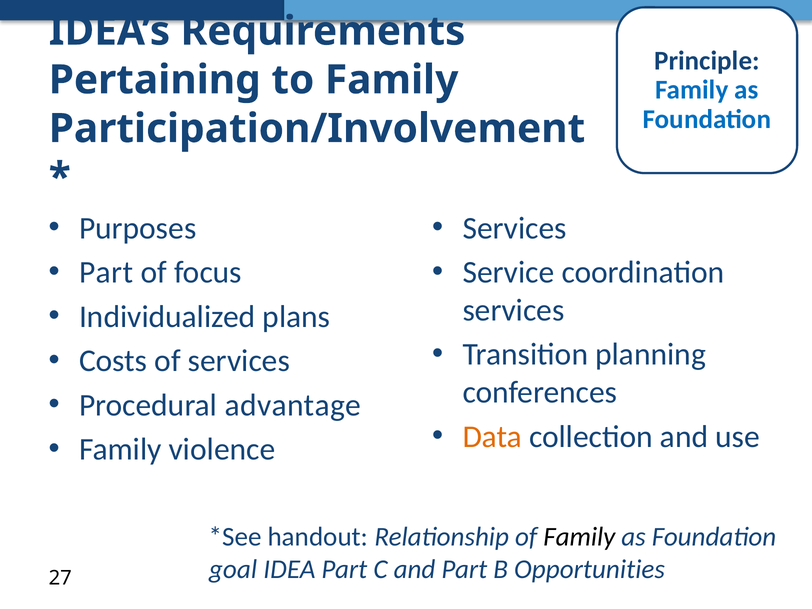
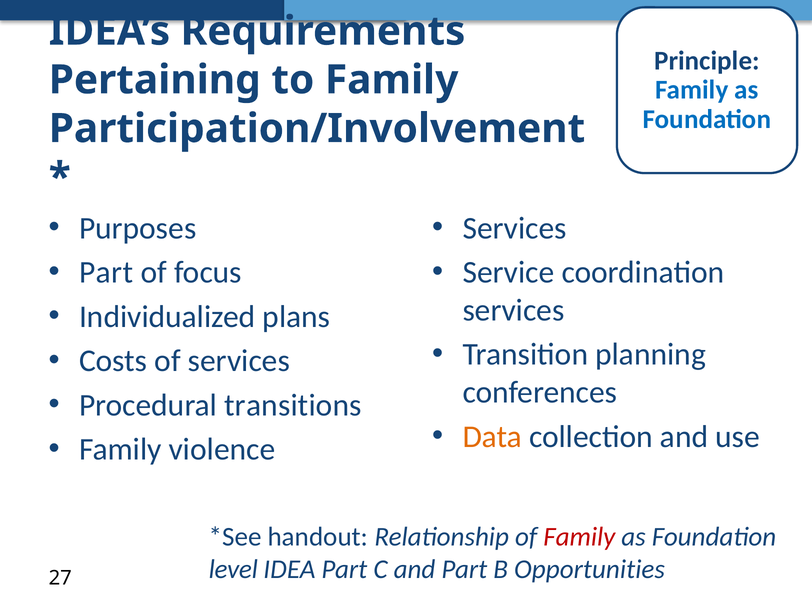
advantage: advantage -> transitions
Family at (579, 537) colour: black -> red
goal: goal -> level
